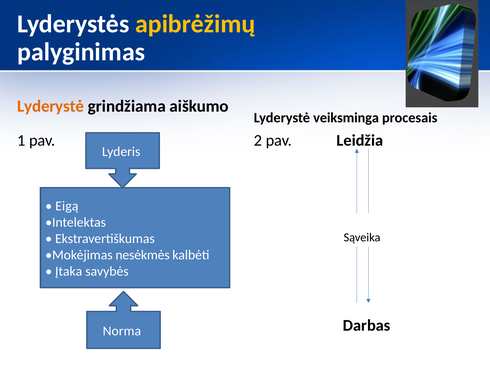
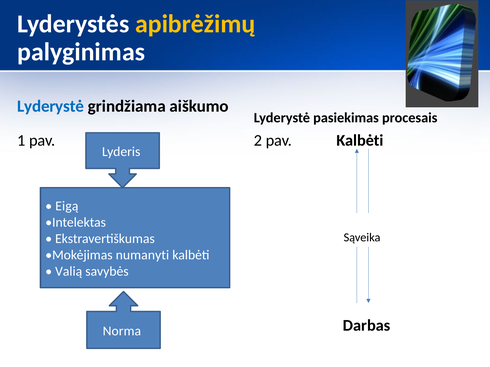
Lyderystė at (51, 106) colour: orange -> blue
veiksminga: veiksminga -> pasiekimas
pav Leidžia: Leidžia -> Kalbėti
nesėkmės: nesėkmės -> numanyti
Įtaka: Įtaka -> Valią
